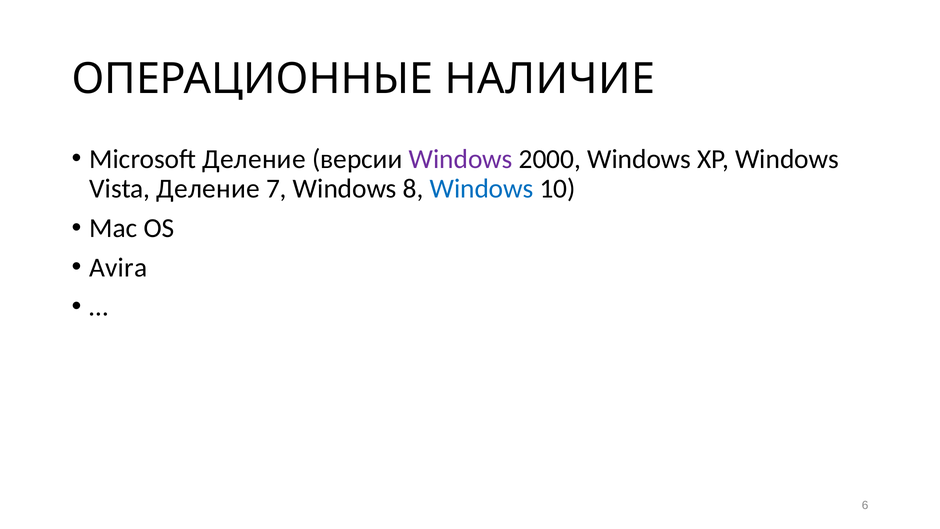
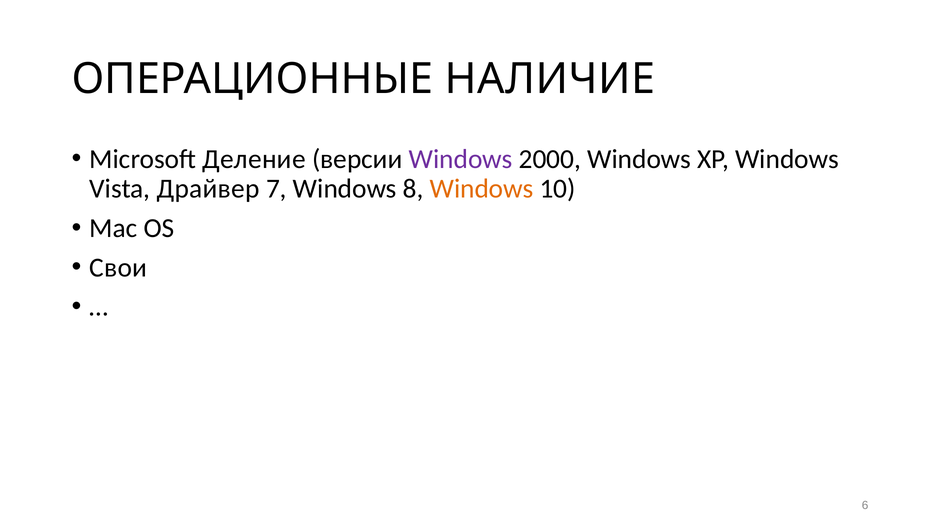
Vista Деление: Деление -> Драйвер
Windows at (482, 189) colour: blue -> orange
Avira: Avira -> Свои
